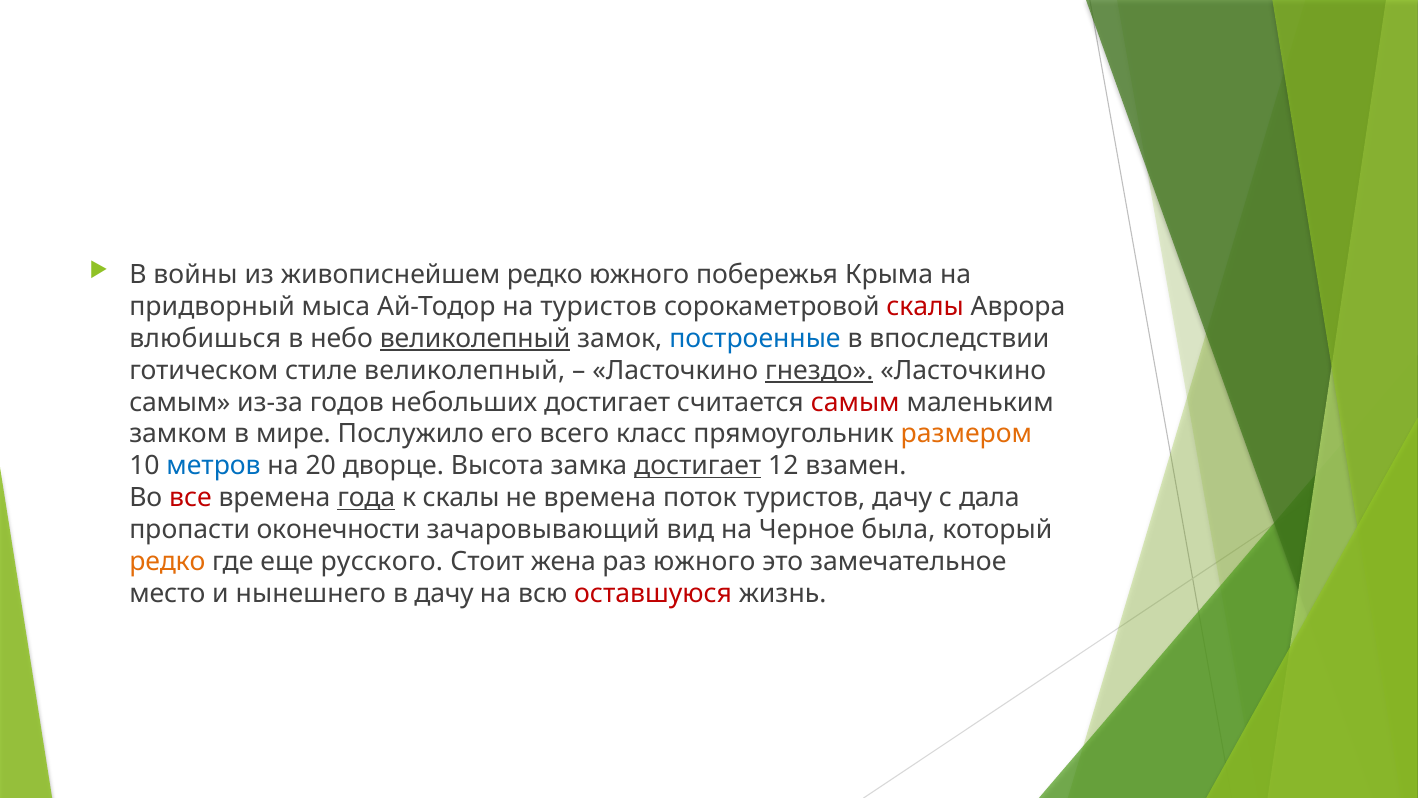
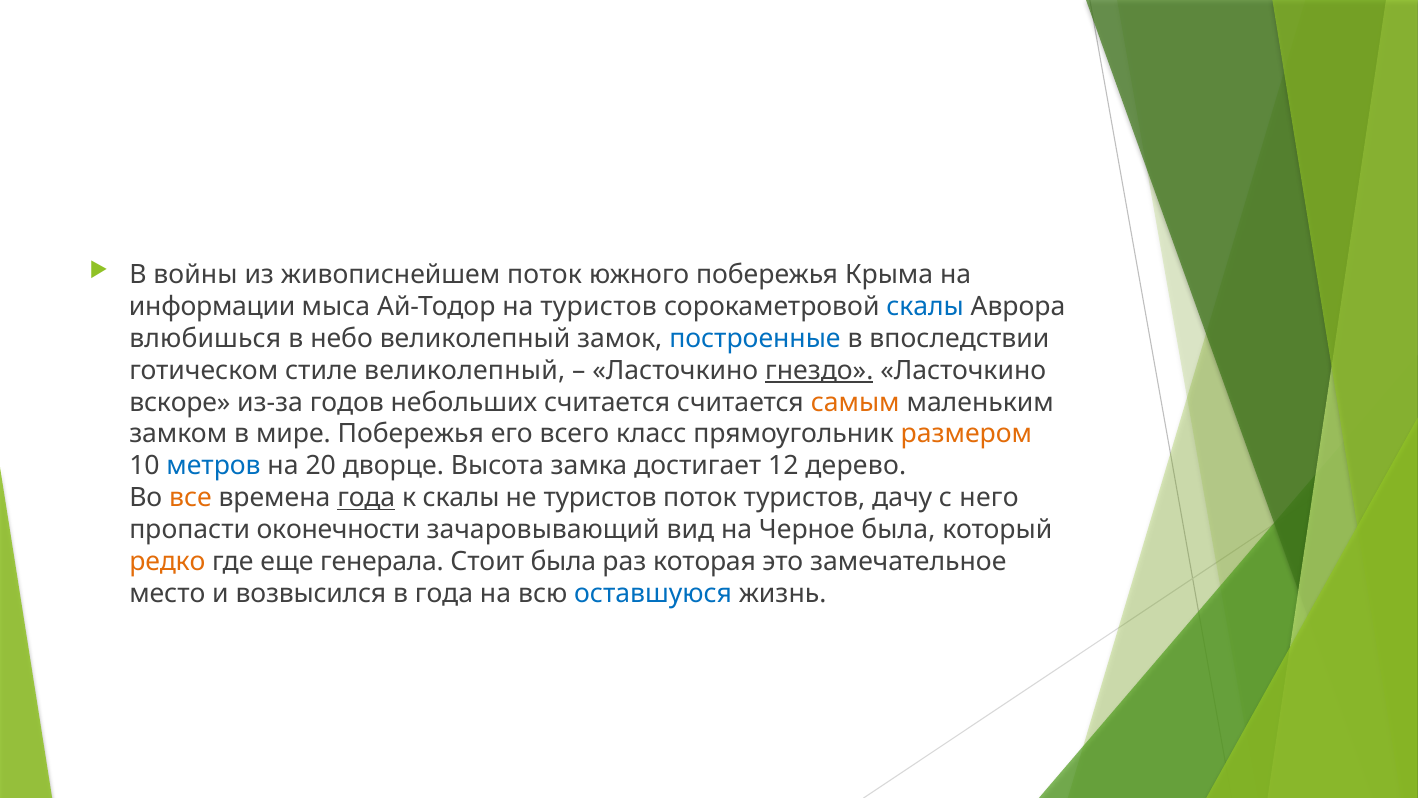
живописнейшем редко: редко -> поток
придворный: придворный -> информации
скалы at (925, 306) colour: red -> blue
великолепный at (475, 338) underline: present -> none
самым at (180, 402): самым -> вскоре
небольших достигает: достигает -> считается
самым at (855, 402) colour: red -> orange
мире Послужило: Послужило -> Побережья
достигает at (698, 466) underline: present -> none
взамен: взамен -> дерево
все colour: red -> orange
не времена: времена -> туристов
дала: дала -> него
русского: русского -> генерала
Стоит жена: жена -> была
раз южного: южного -> которая
нынешнего: нынешнего -> возвысился
в дачу: дачу -> года
оставшуюся colour: red -> blue
